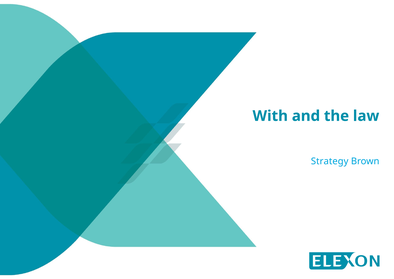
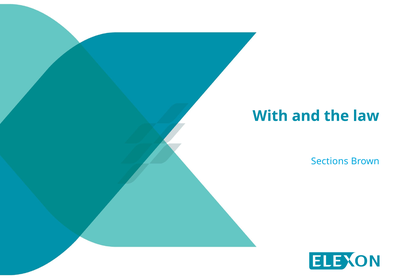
Strategy: Strategy -> Sections
